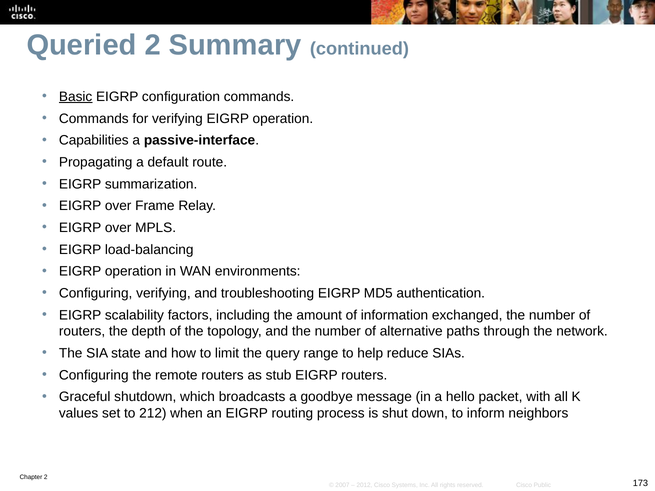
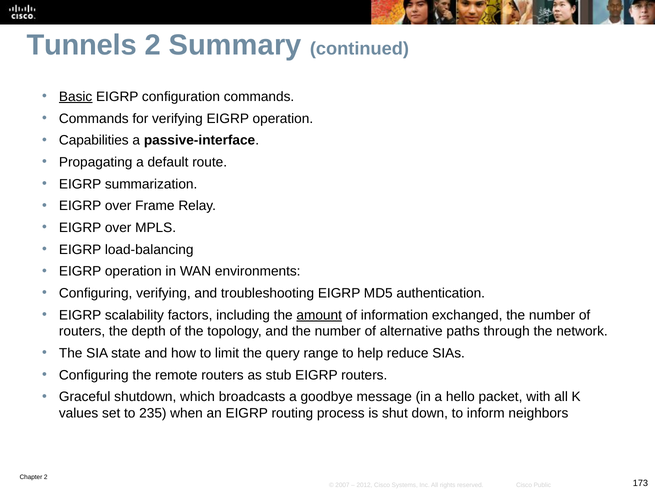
Queried: Queried -> Tunnels
amount underline: none -> present
212: 212 -> 235
